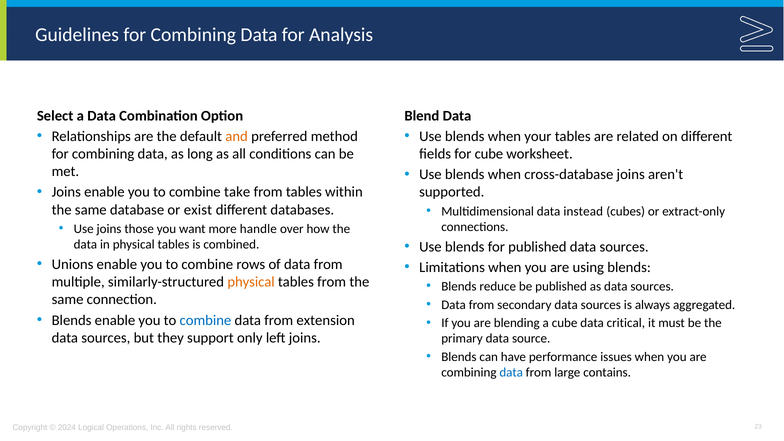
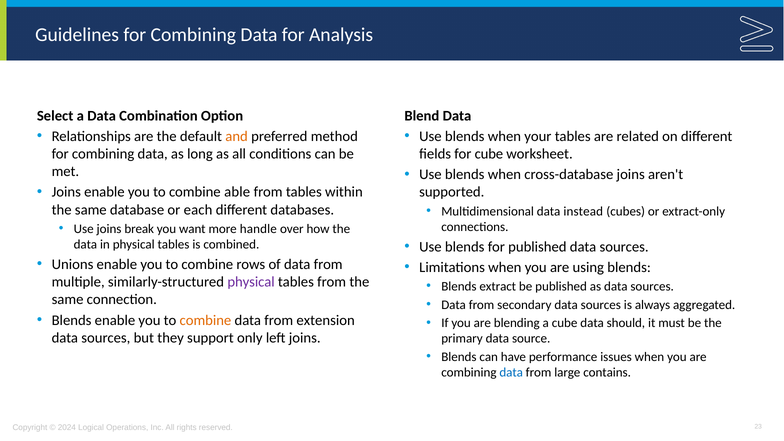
take: take -> able
exist: exist -> each
those: those -> break
physical at (251, 282) colour: orange -> purple
reduce: reduce -> extract
combine at (205, 320) colour: blue -> orange
critical: critical -> should
